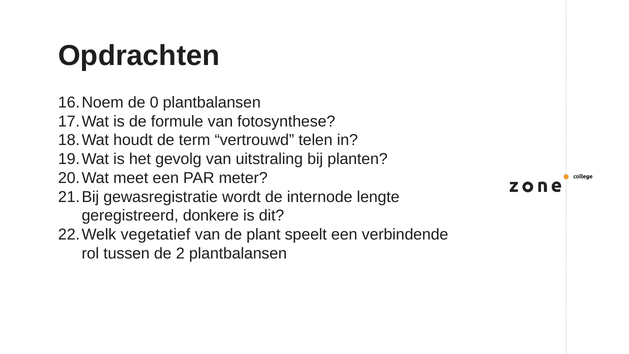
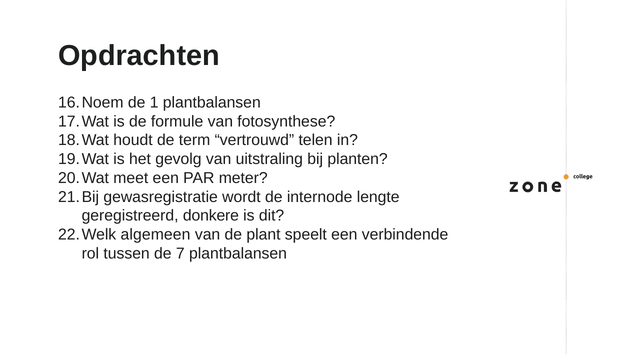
0: 0 -> 1
vegetatief: vegetatief -> algemeen
2: 2 -> 7
